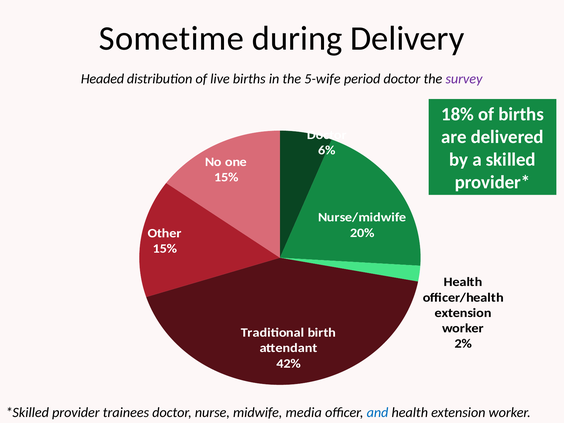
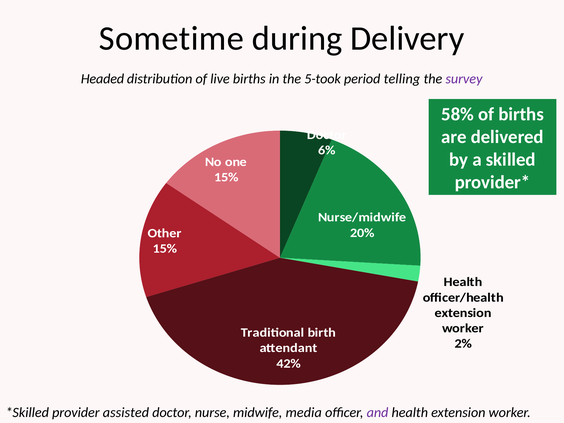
5-wife: 5-wife -> 5-took
period doctor: doctor -> telling
18%: 18% -> 58%
trainees: trainees -> assisted
and colour: blue -> purple
